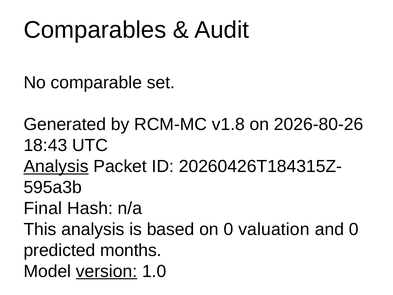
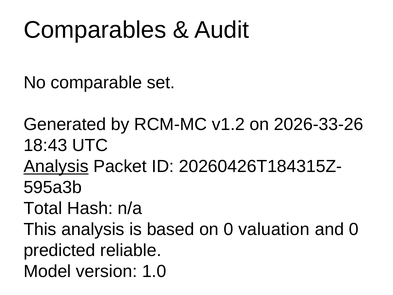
v1.8: v1.8 -> v1.2
2026-80-26: 2026-80-26 -> 2026-33-26
Final: Final -> Total
months: months -> reliable
version underline: present -> none
